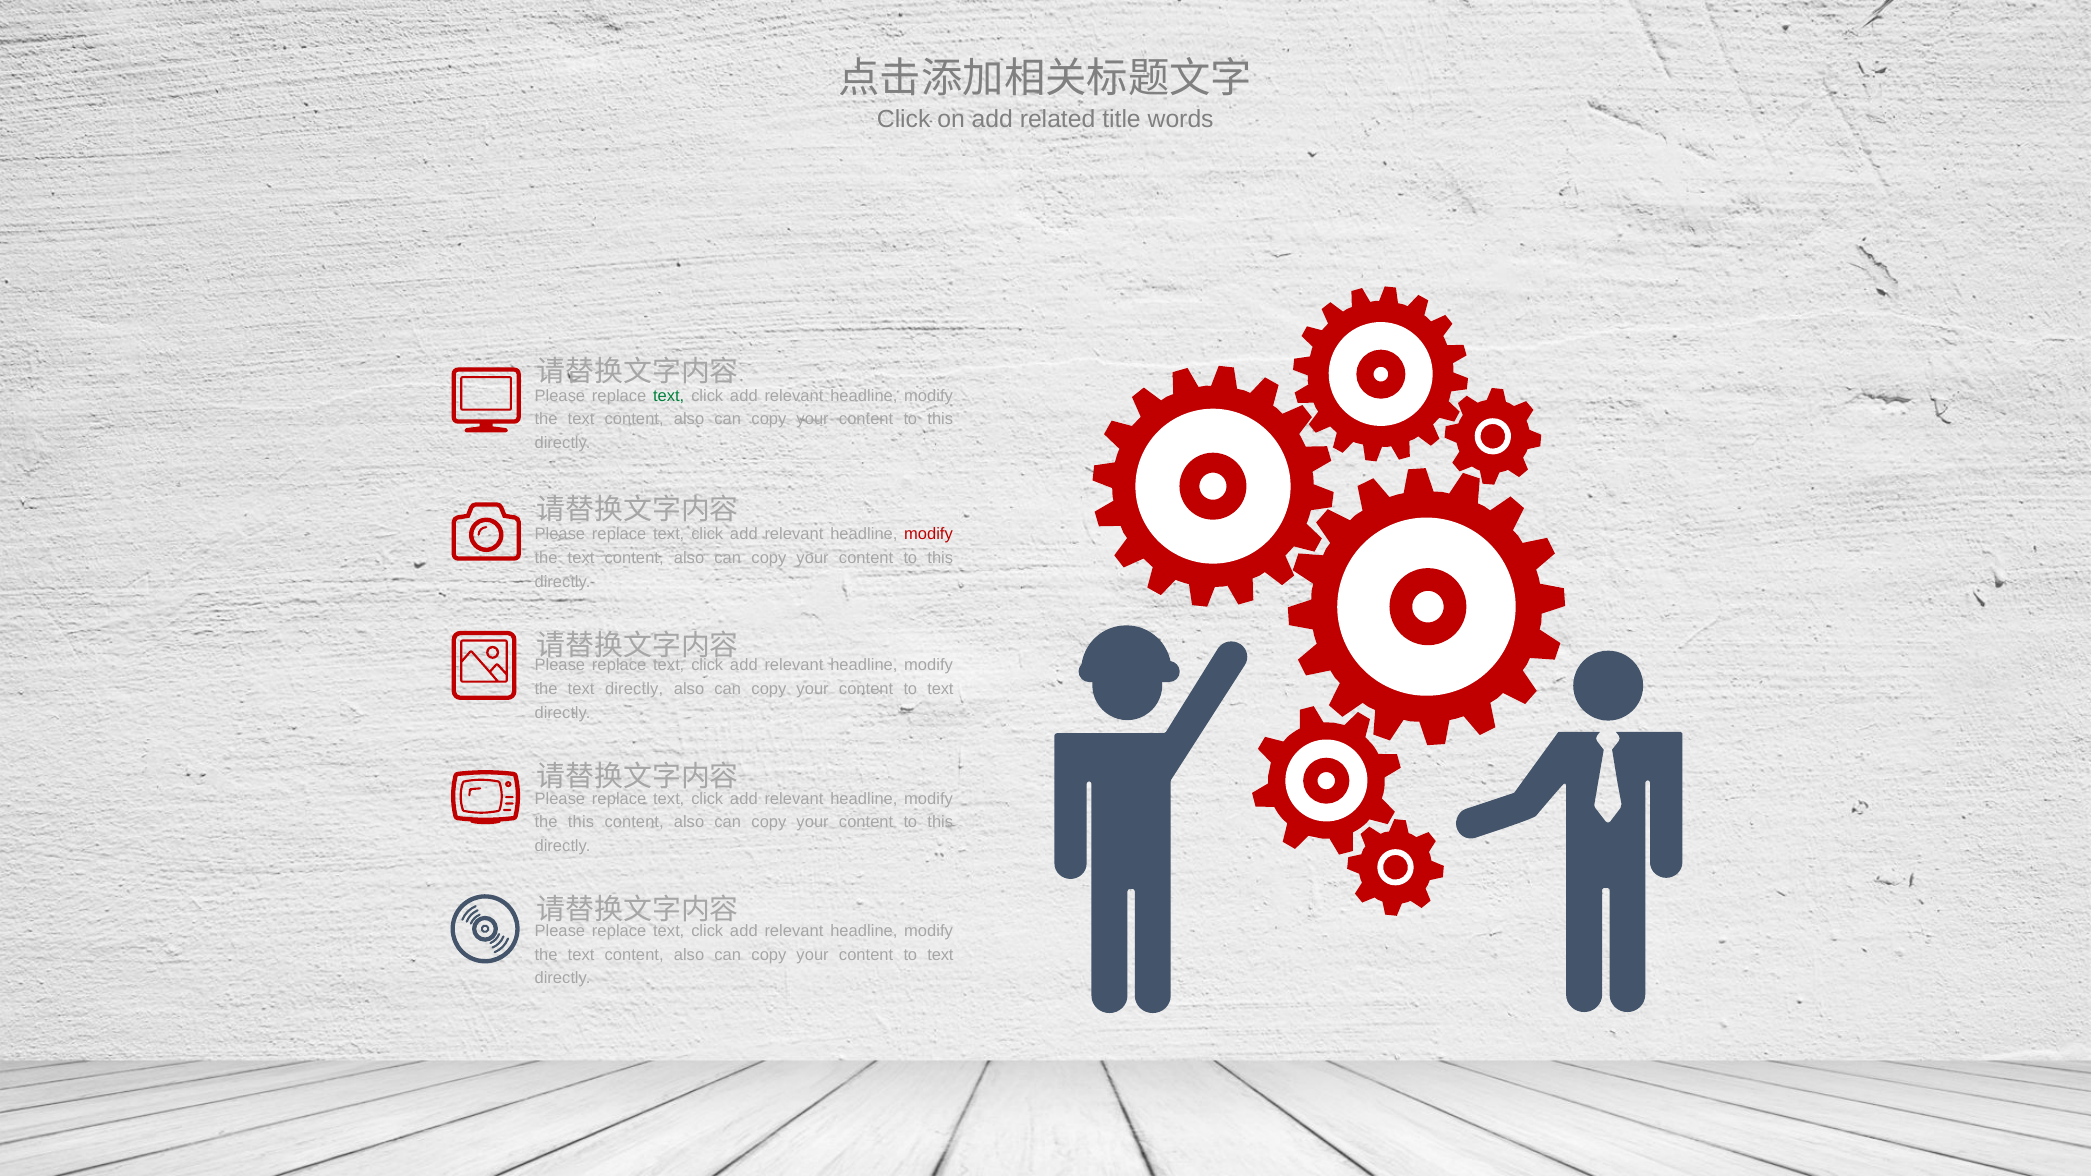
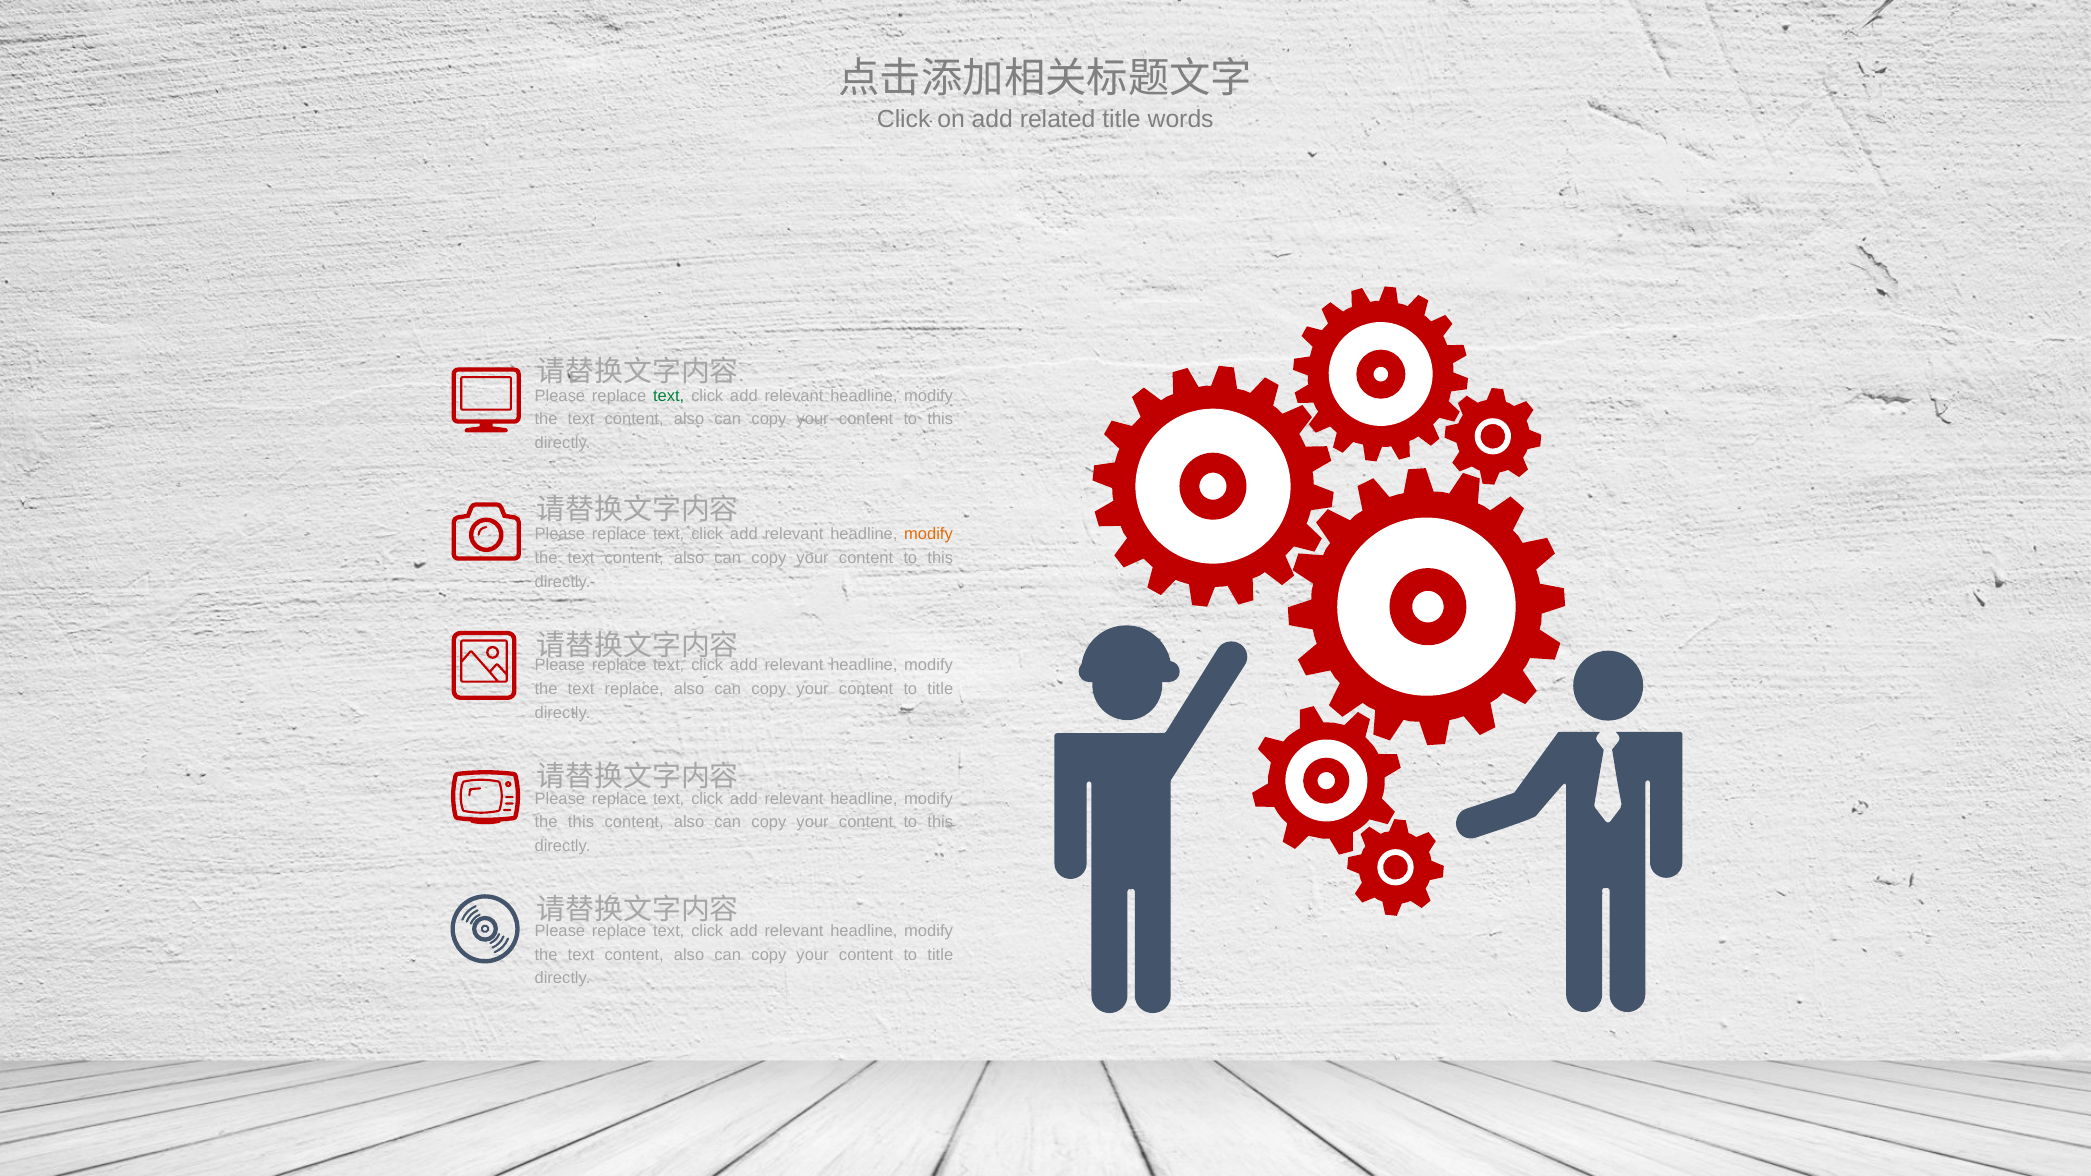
modify at (928, 534) colour: red -> orange
the text directly: directly -> replace
text at (940, 689): text -> title
text at (940, 955): text -> title
